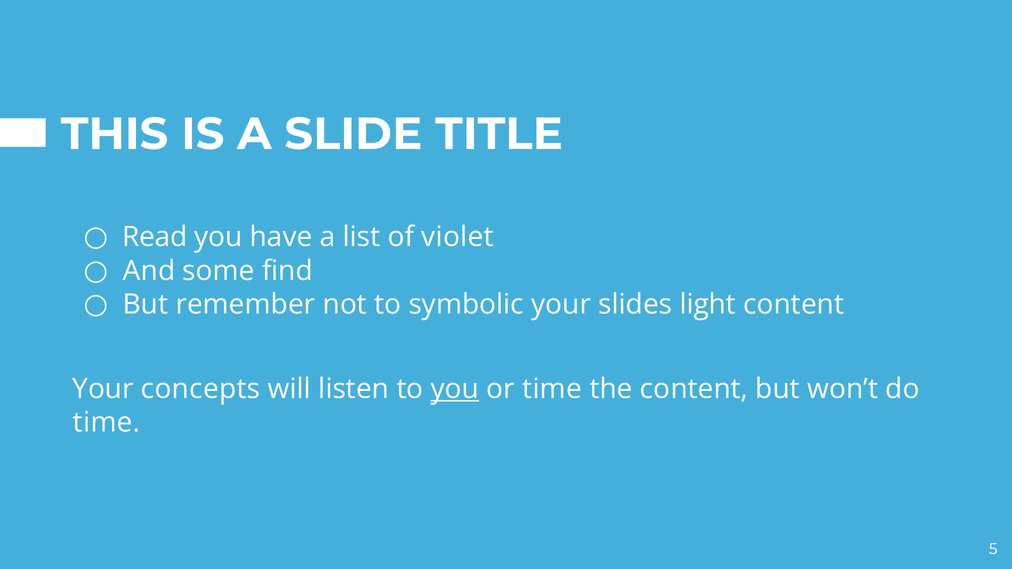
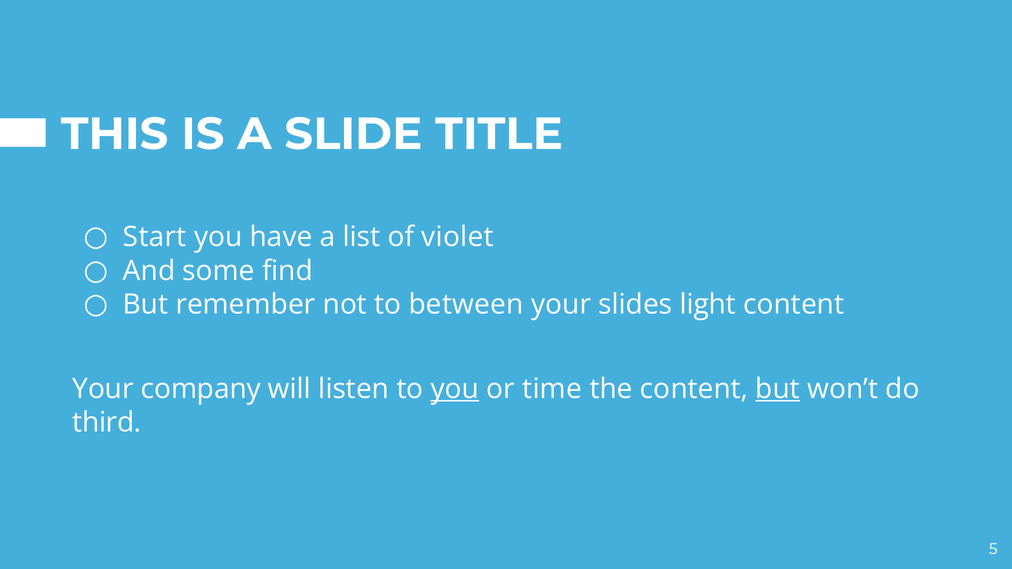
Read: Read -> Start
symbolic: symbolic -> between
concepts: concepts -> company
but at (778, 389) underline: none -> present
time at (107, 423): time -> third
